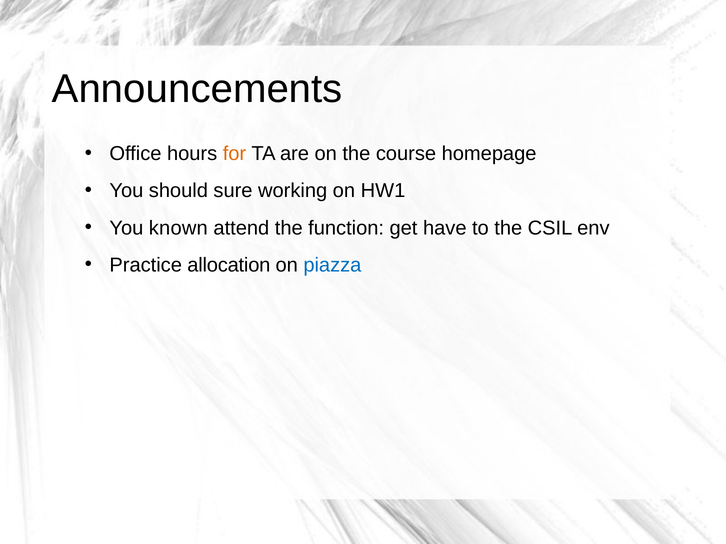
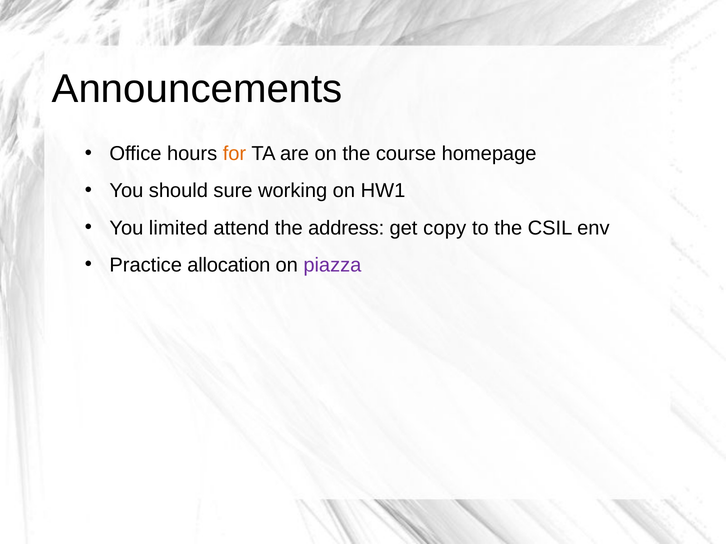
known: known -> limited
function: function -> address
have: have -> copy
piazza colour: blue -> purple
